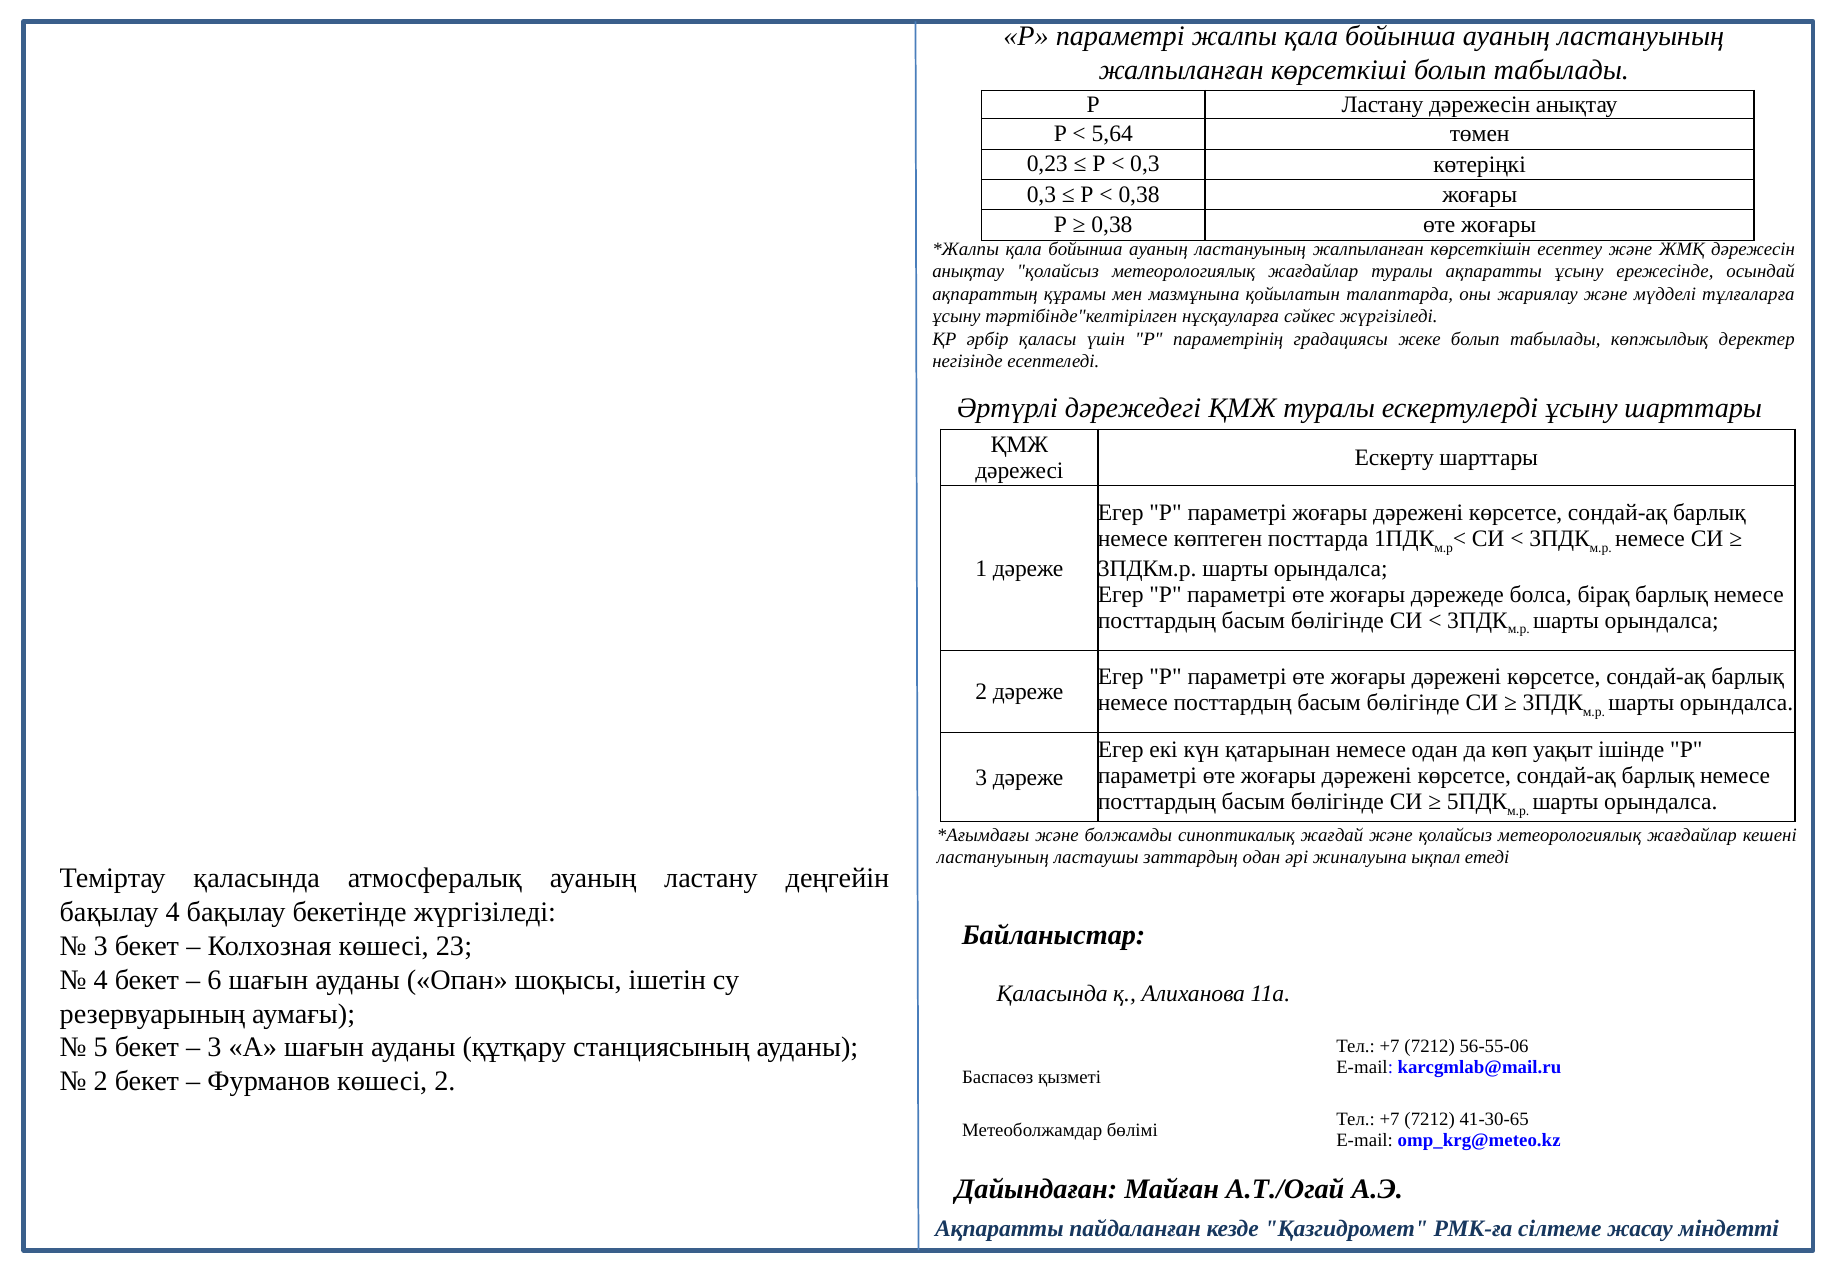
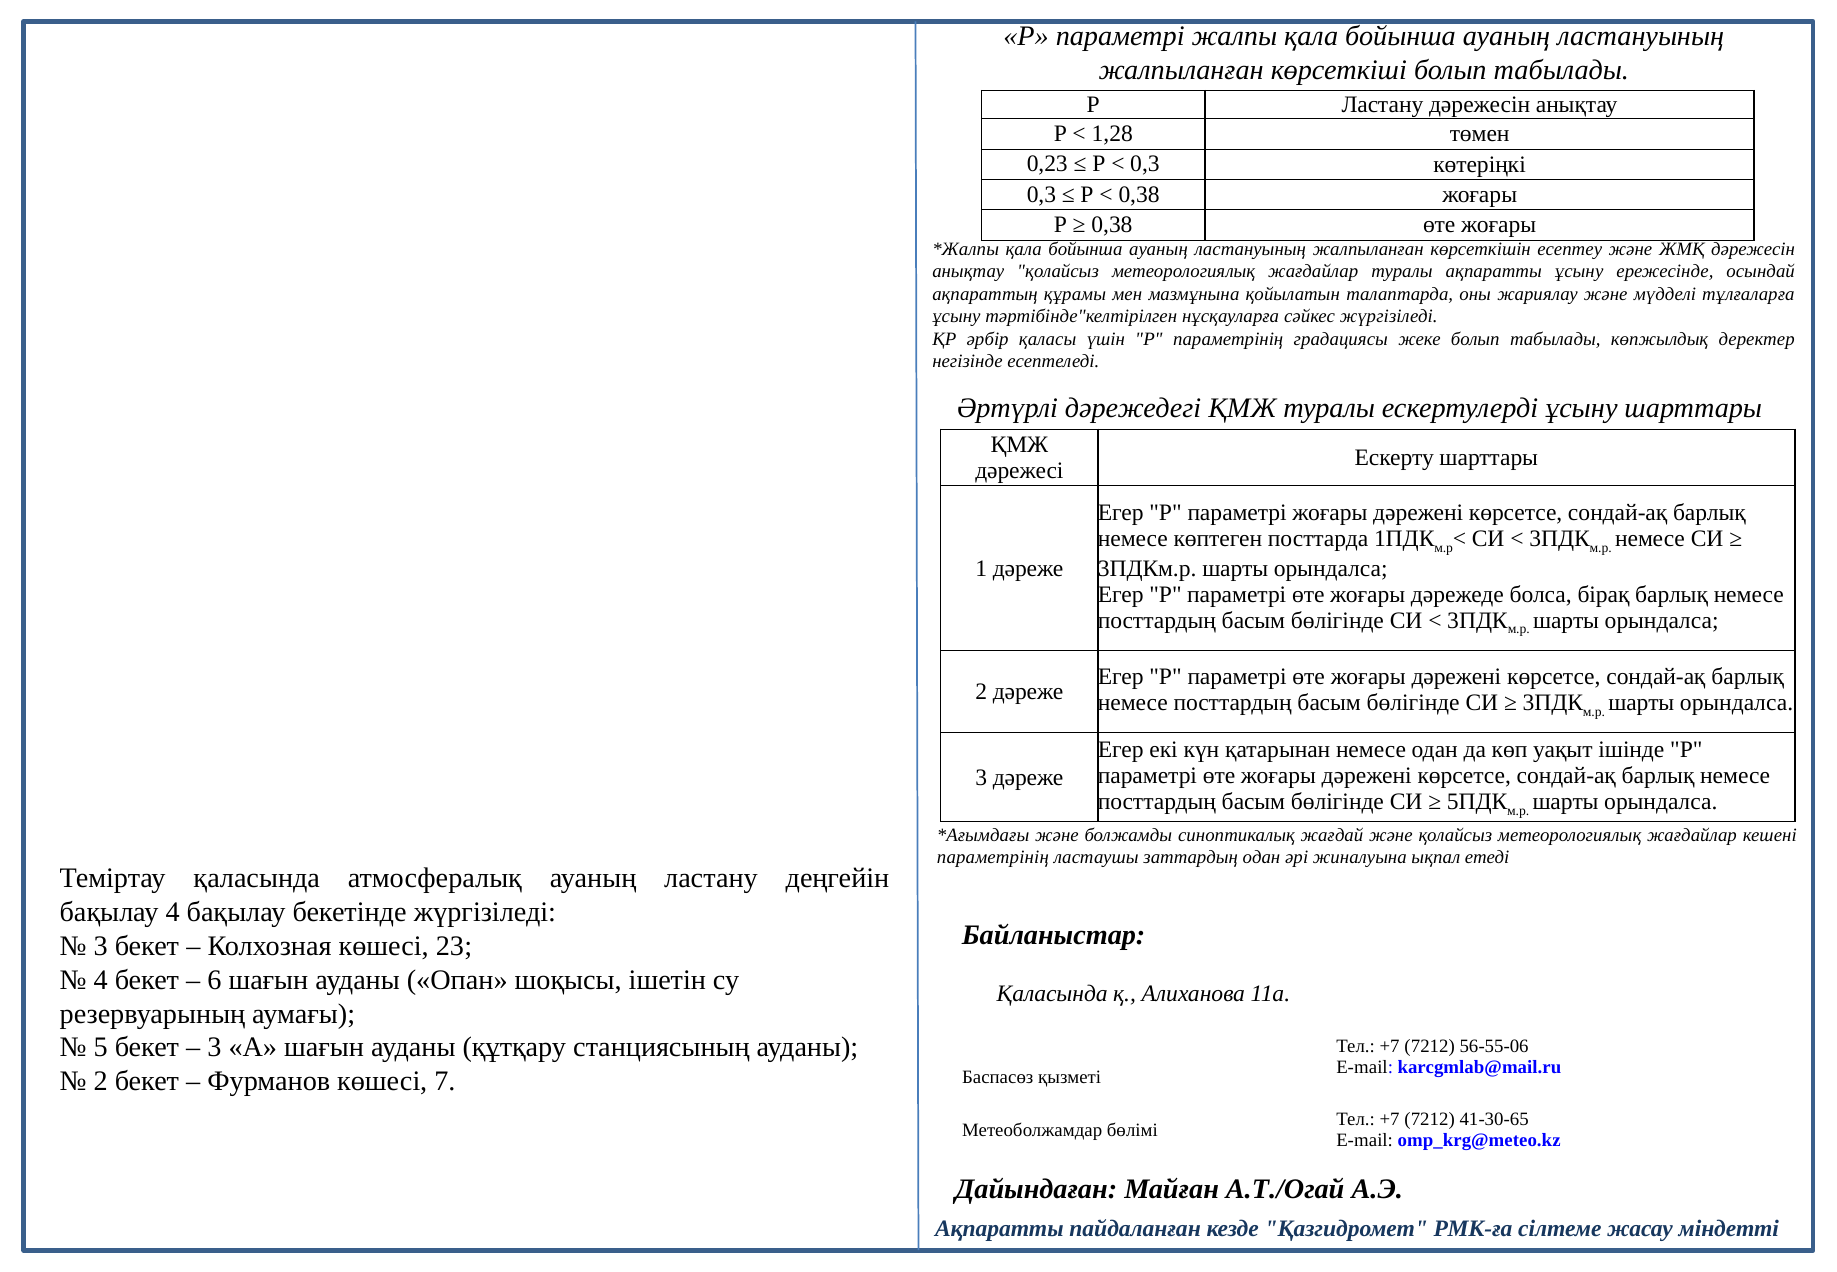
5,64: 5,64 -> 1,28
ластануының at (993, 857): ластануының -> параметрінің
көшесі 2: 2 -> 7
